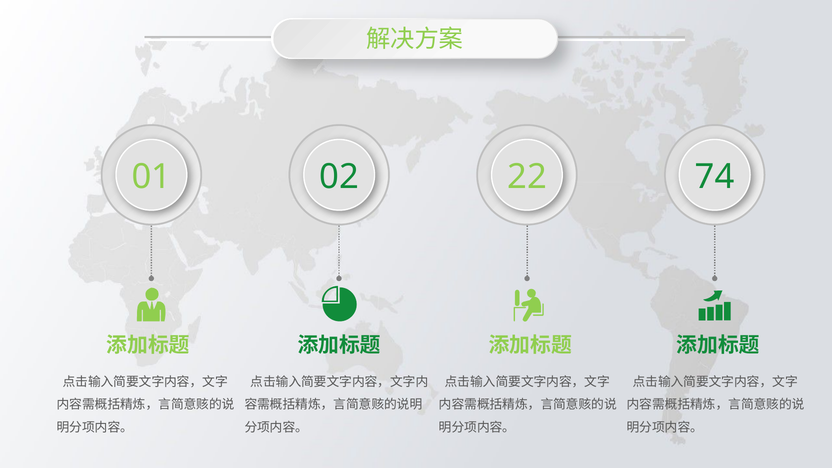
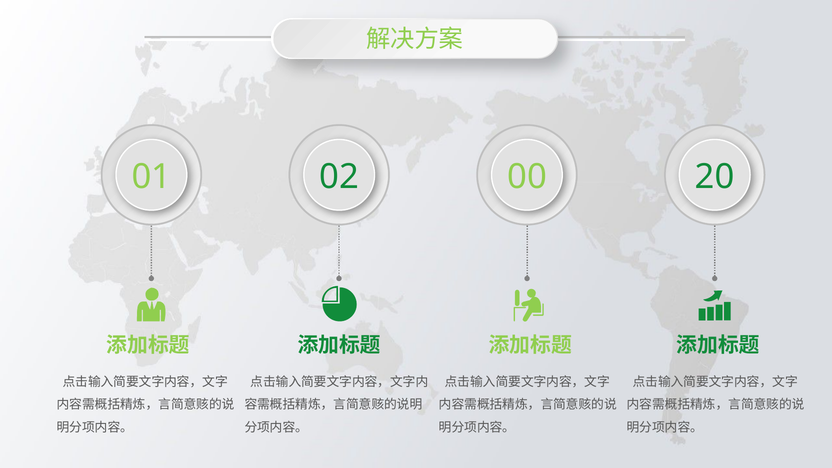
22: 22 -> 00
74: 74 -> 20
